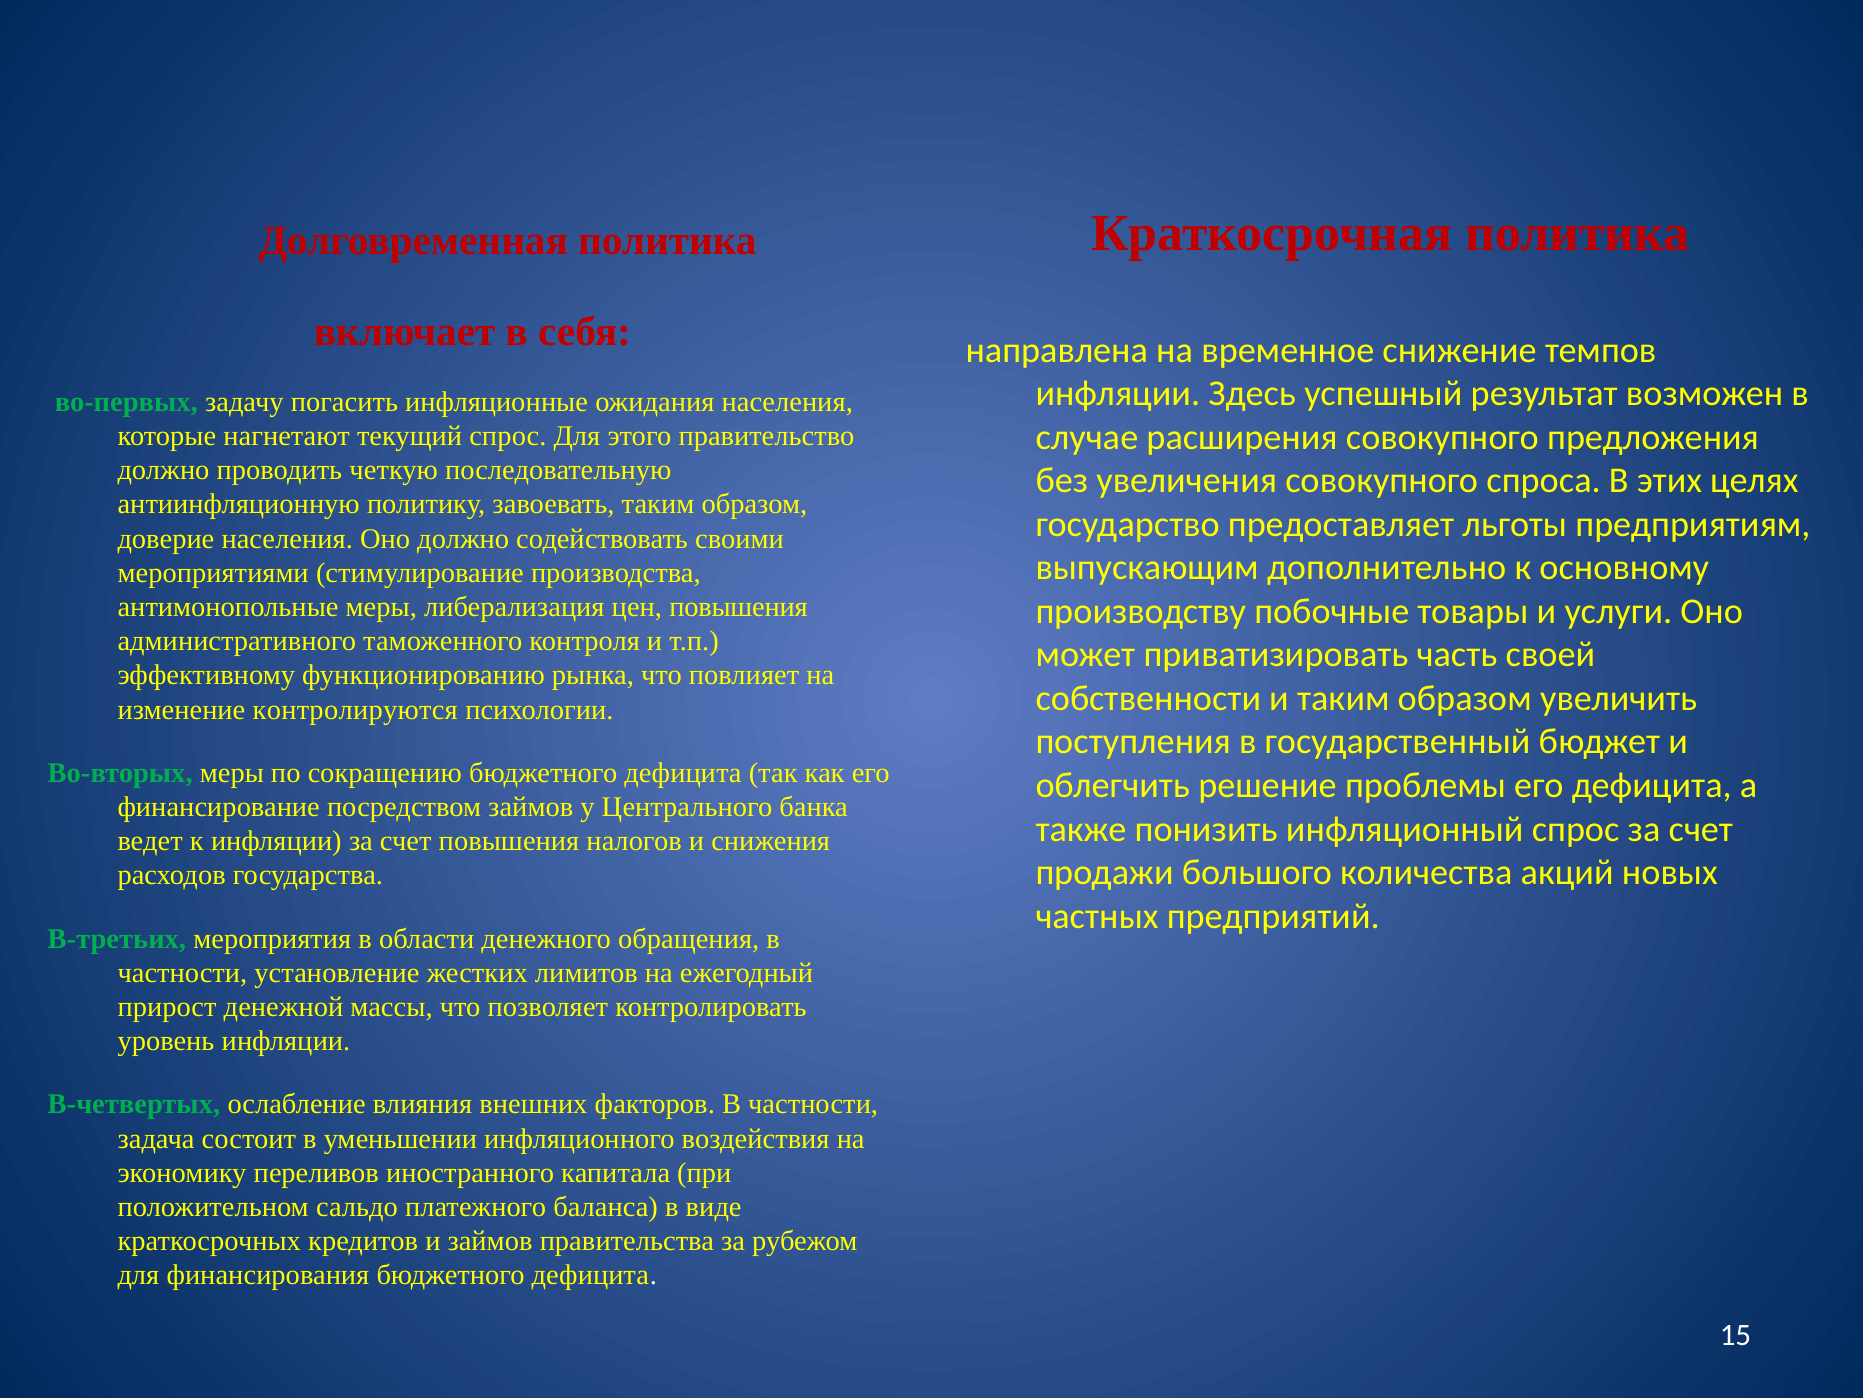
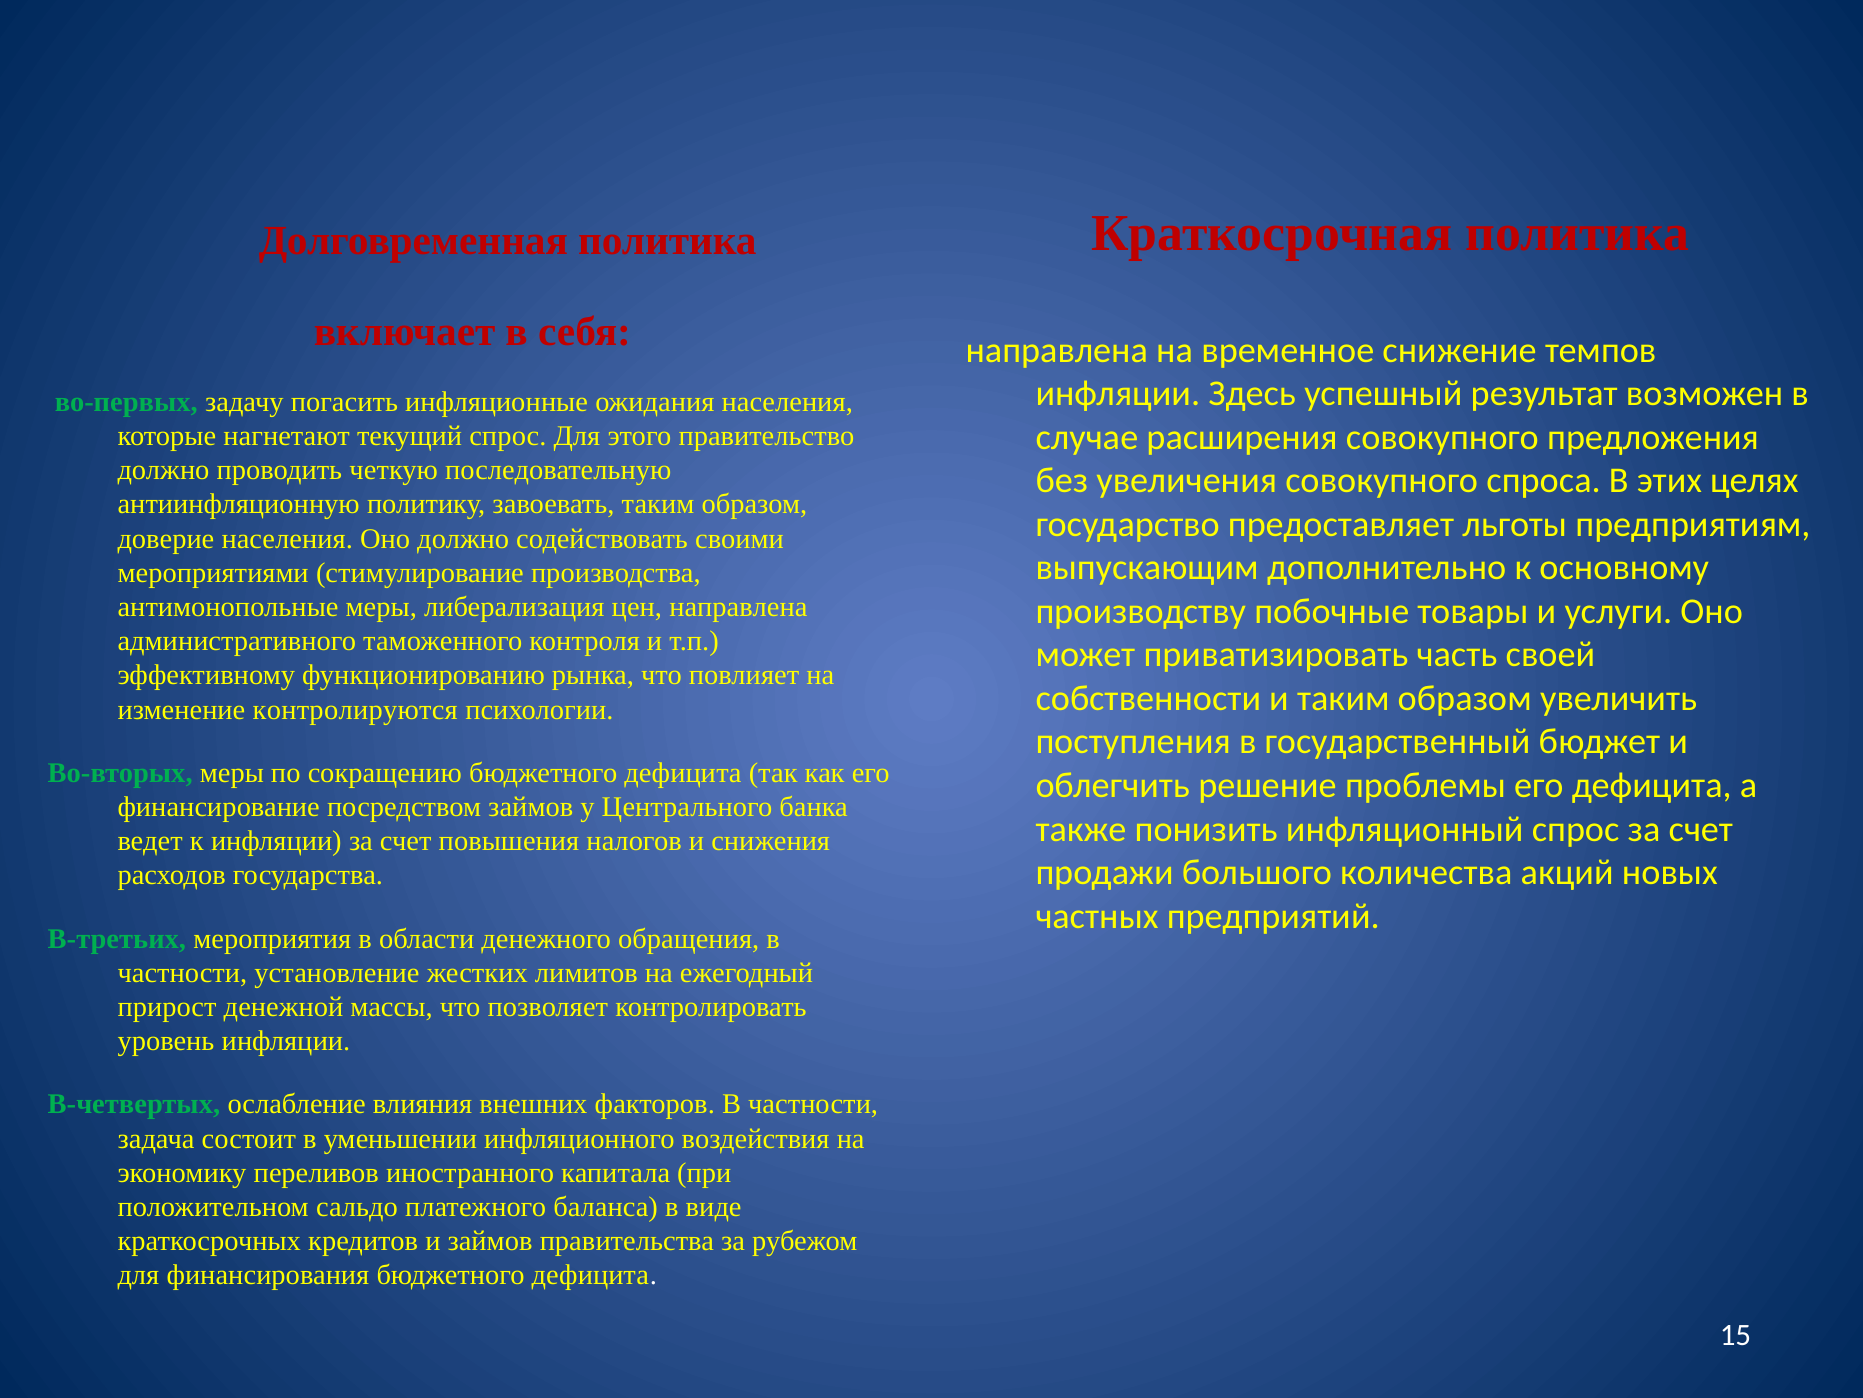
цен повышения: повышения -> направлена
